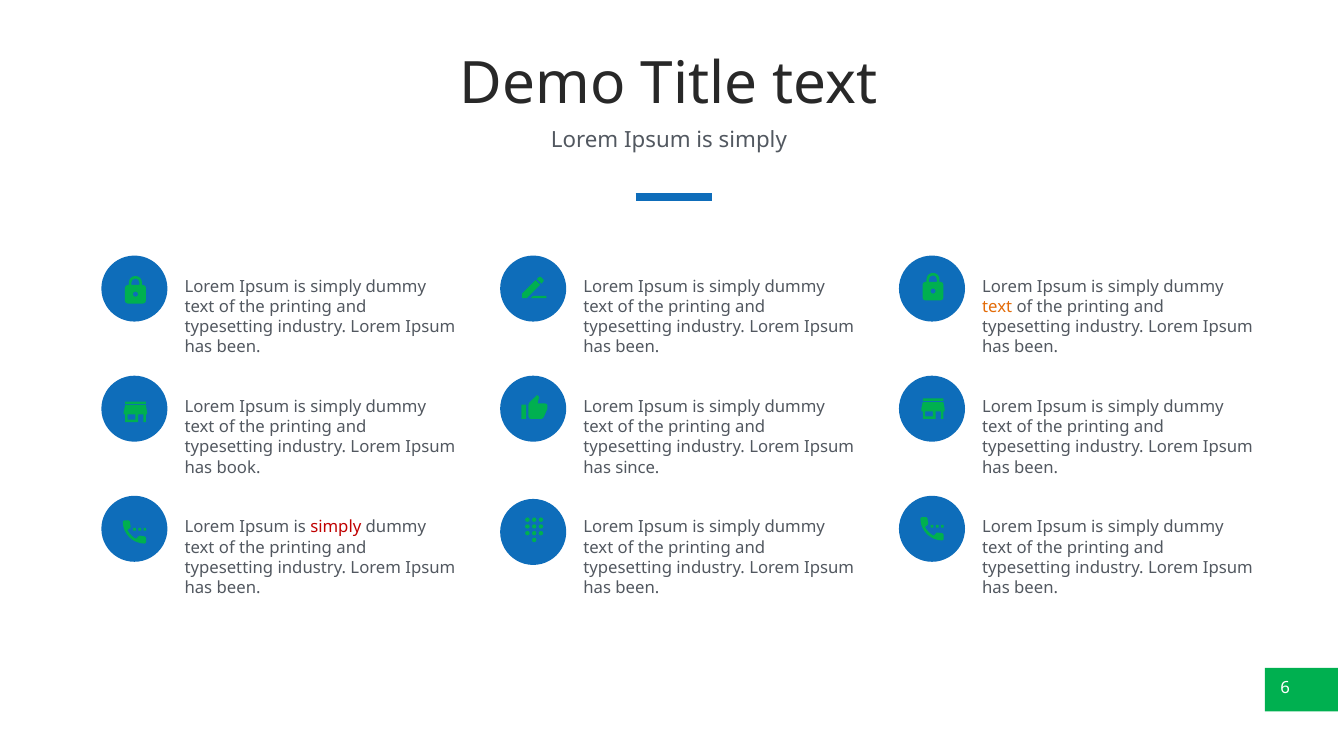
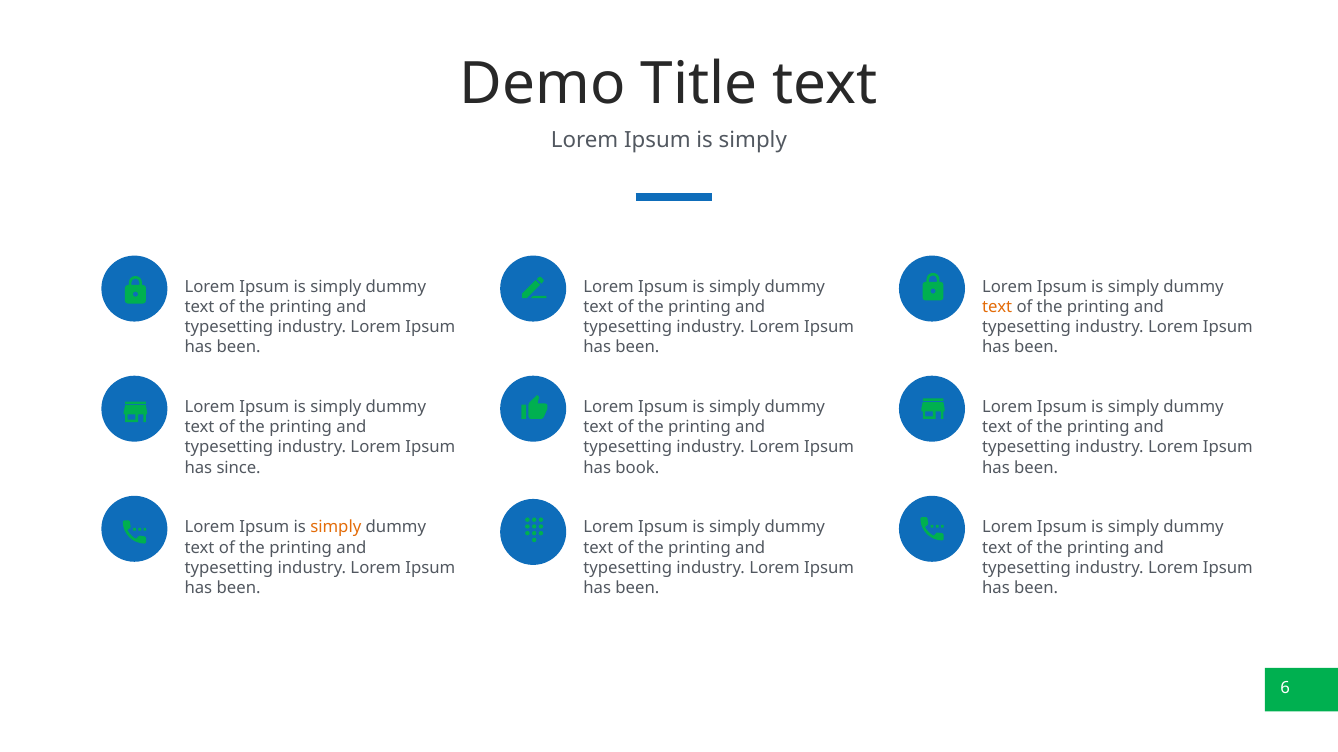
book: book -> since
since: since -> book
simply at (336, 528) colour: red -> orange
